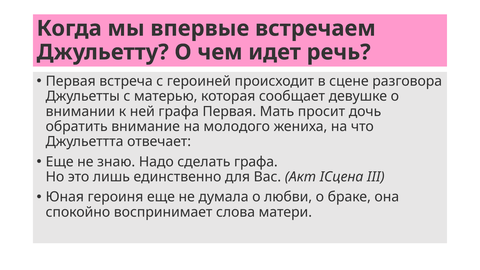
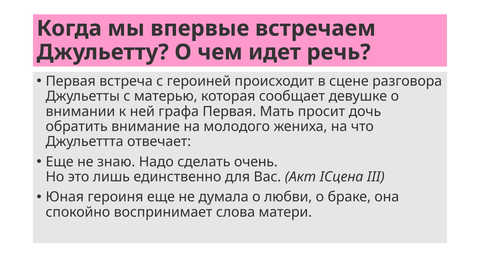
сделать графа: графа -> очень
